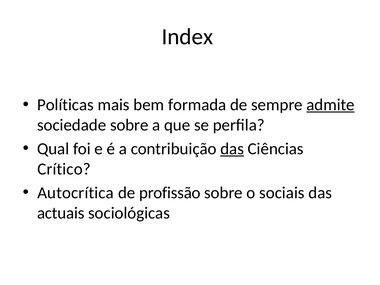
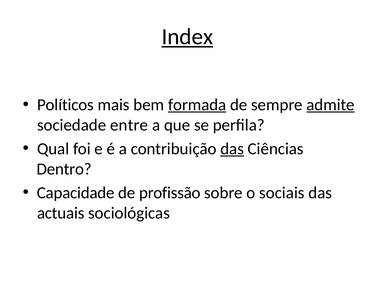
Index underline: none -> present
Políticas: Políticas -> Políticos
formada underline: none -> present
sociedade sobre: sobre -> entre
Crítico: Crítico -> Dentro
Autocrítica: Autocrítica -> Capacidade
